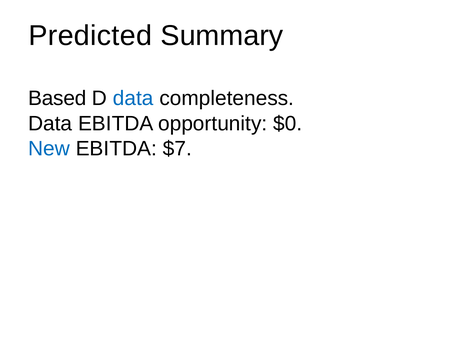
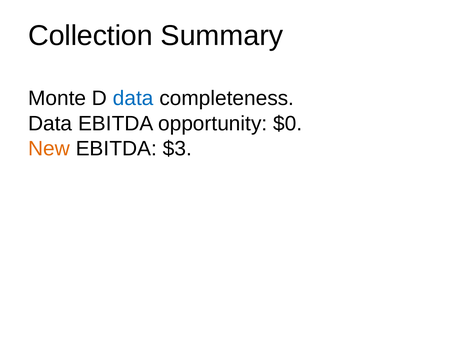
Predicted: Predicted -> Collection
Based: Based -> Monte
New colour: blue -> orange
$7: $7 -> $3
